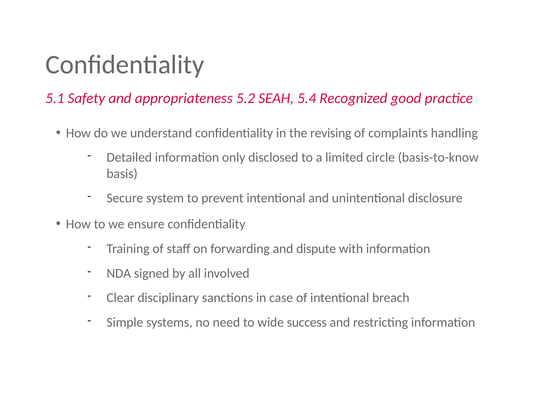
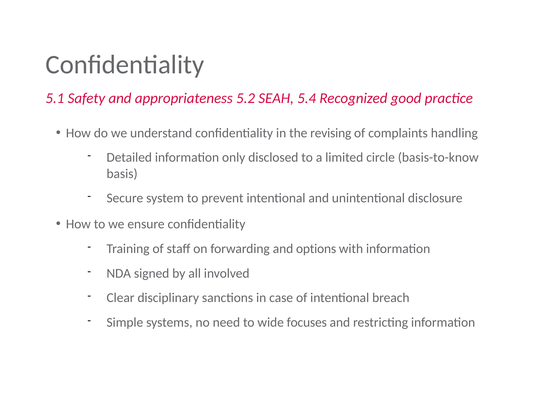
dispute: dispute -> options
success: success -> focuses
